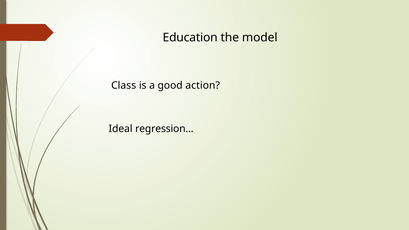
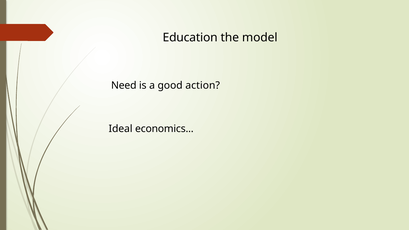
Class: Class -> Need
regression: regression -> economics
